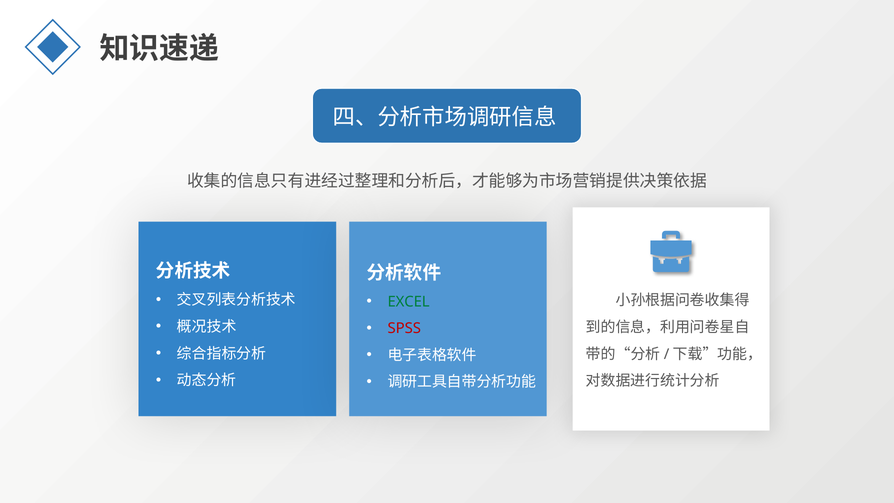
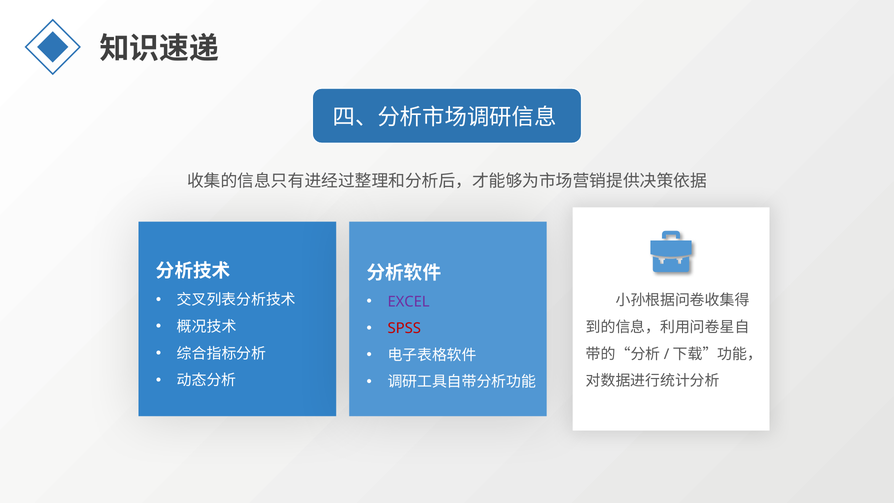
EXCEL colour: green -> purple
